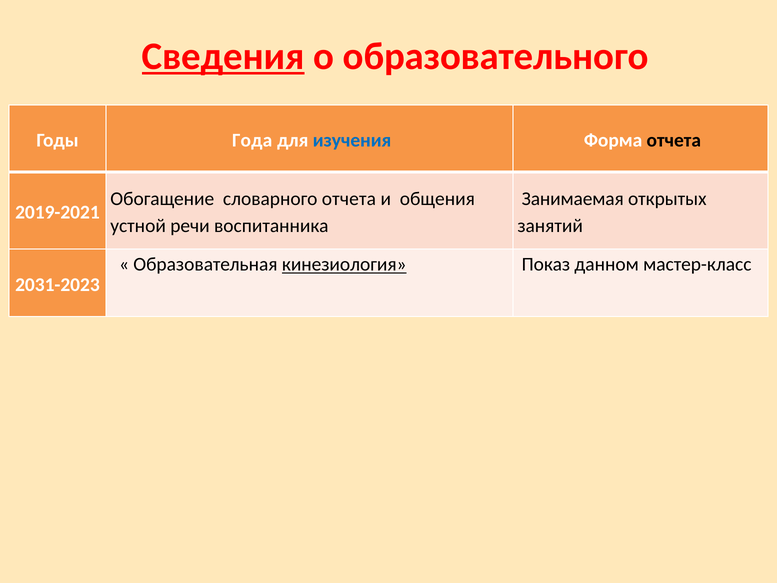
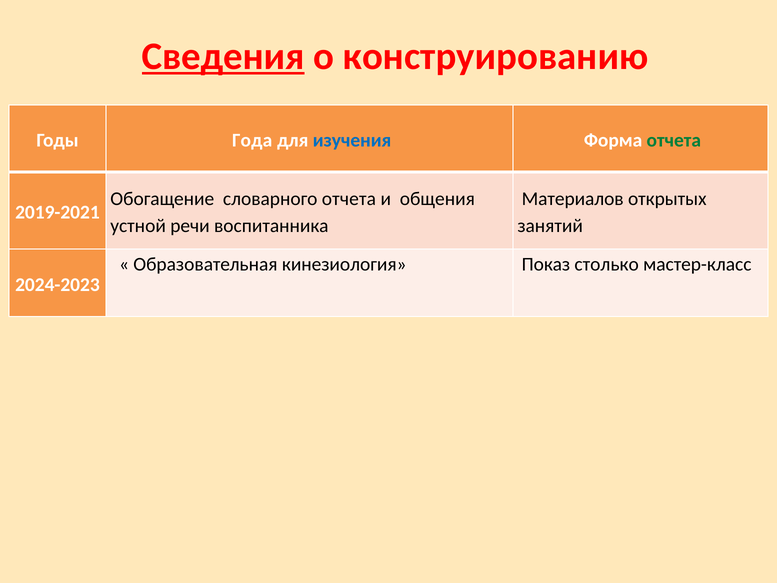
образовательного: образовательного -> конструированию
отчета at (674, 140) colour: black -> green
Занимаемая: Занимаемая -> Материалов
кинезиология underline: present -> none
данном: данном -> столько
2031-2023: 2031-2023 -> 2024-2023
